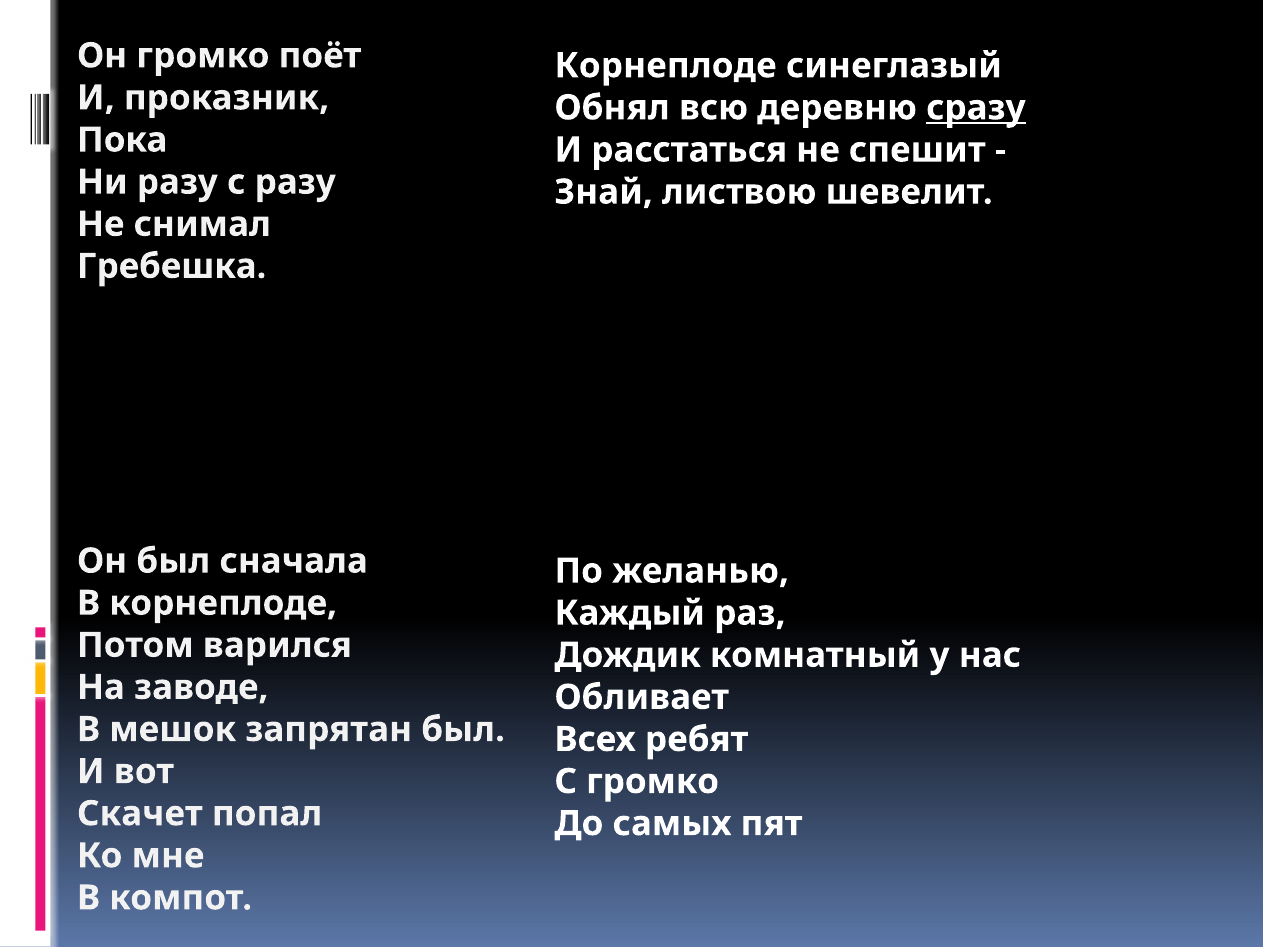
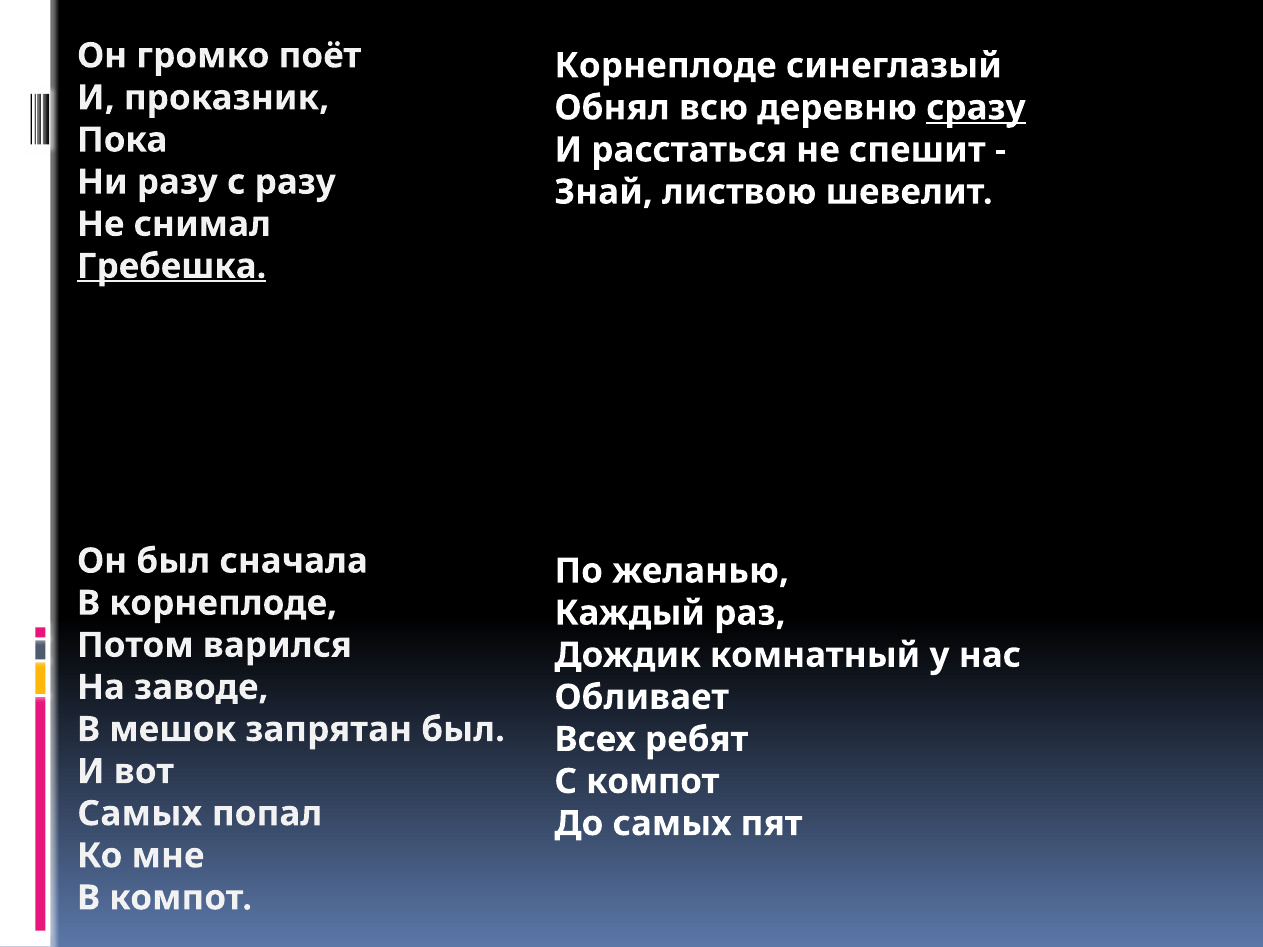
Гребешка underline: none -> present
С громко: громко -> компот
Скачет at (140, 814): Скачет -> Самых
